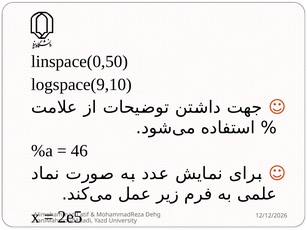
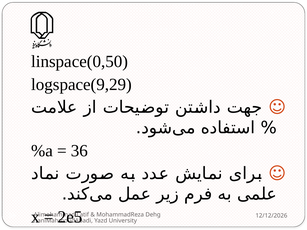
logspace(9,10: logspace(9,10 -> logspace(9,29
46: 46 -> 36
